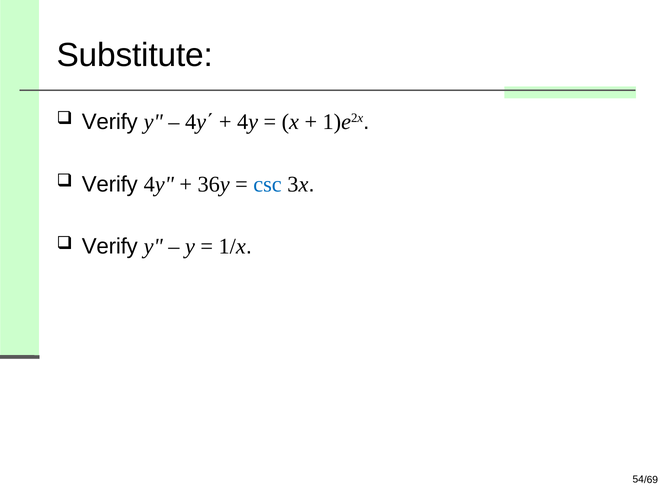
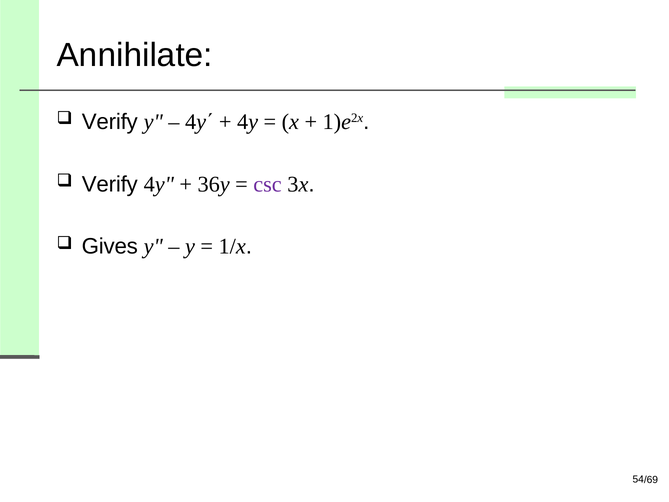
Substitute: Substitute -> Annihilate
csc colour: blue -> purple
Verify at (110, 246): Verify -> Gives
